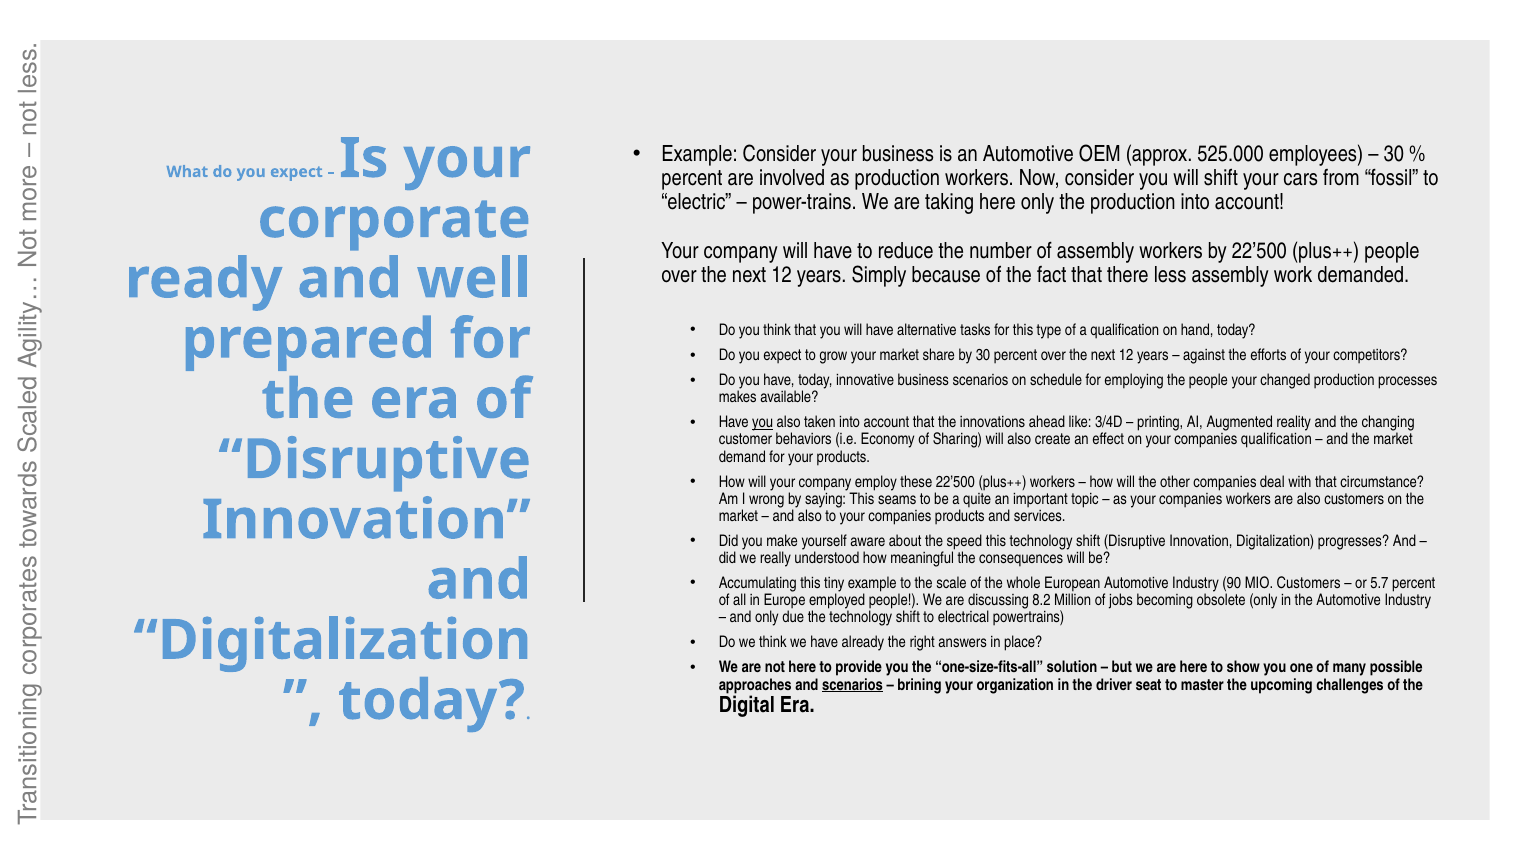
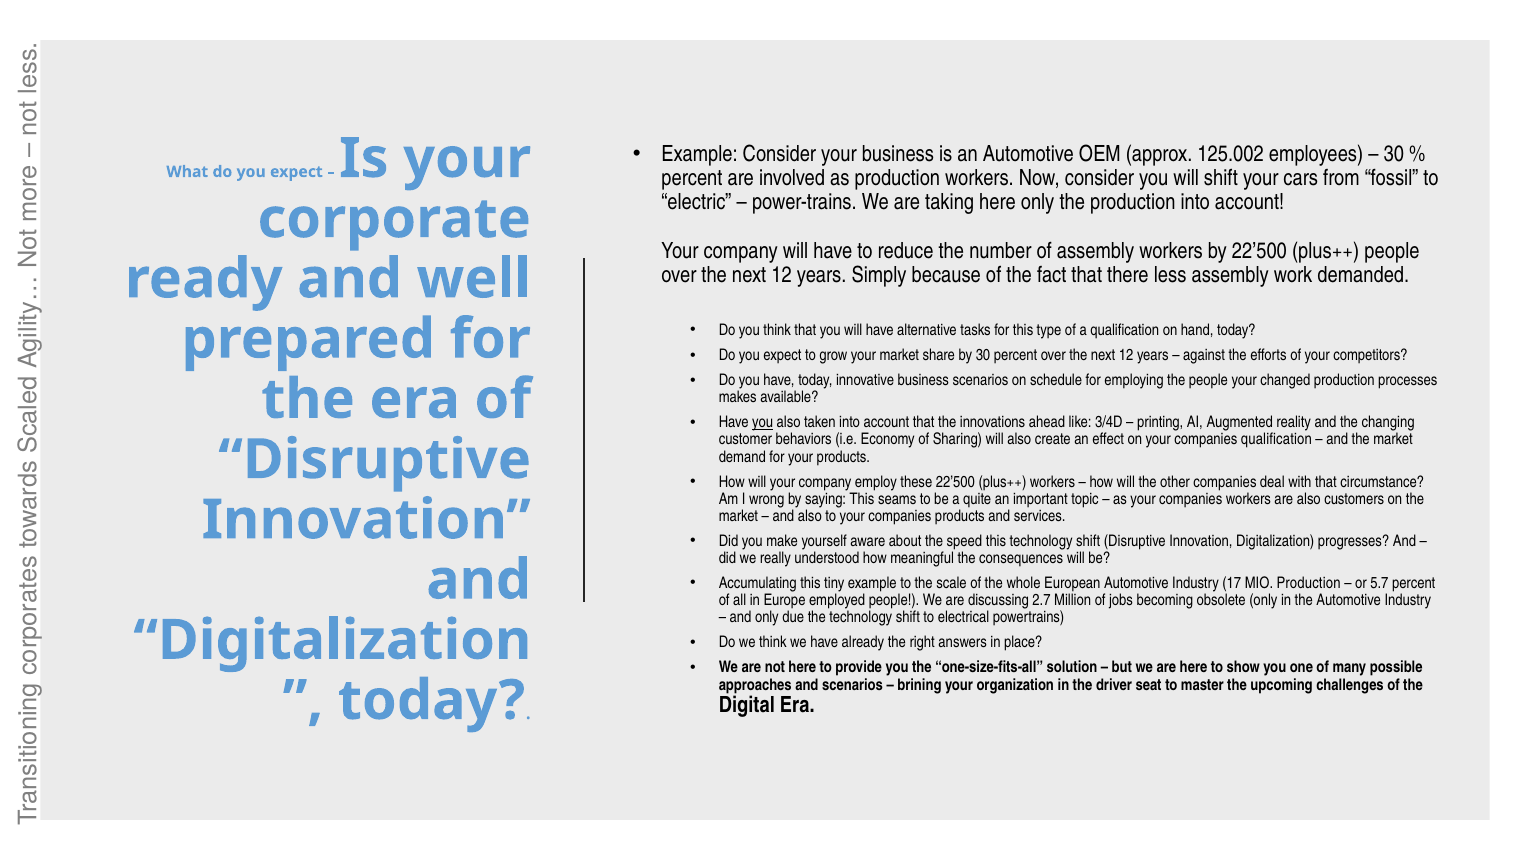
525.000: 525.000 -> 125.002
90: 90 -> 17
MIO Customers: Customers -> Production
8.2: 8.2 -> 2.7
scenarios at (853, 685) underline: present -> none
